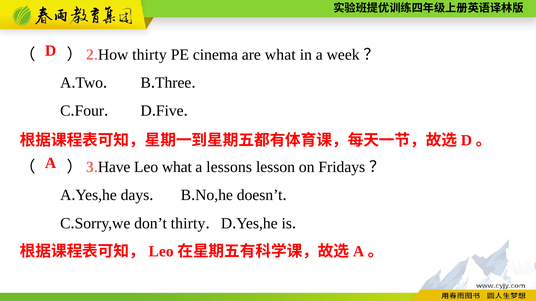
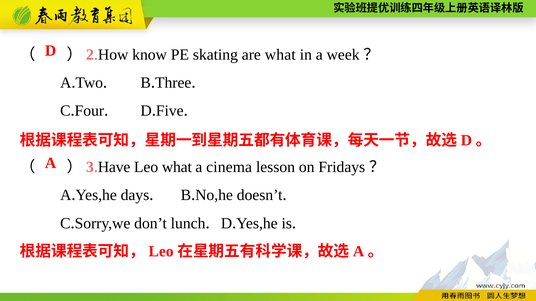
thirty at (149, 55): thirty -> know
cinema: cinema -> skating
lessons: lessons -> cinema
don’t thirty: thirty -> lunch
